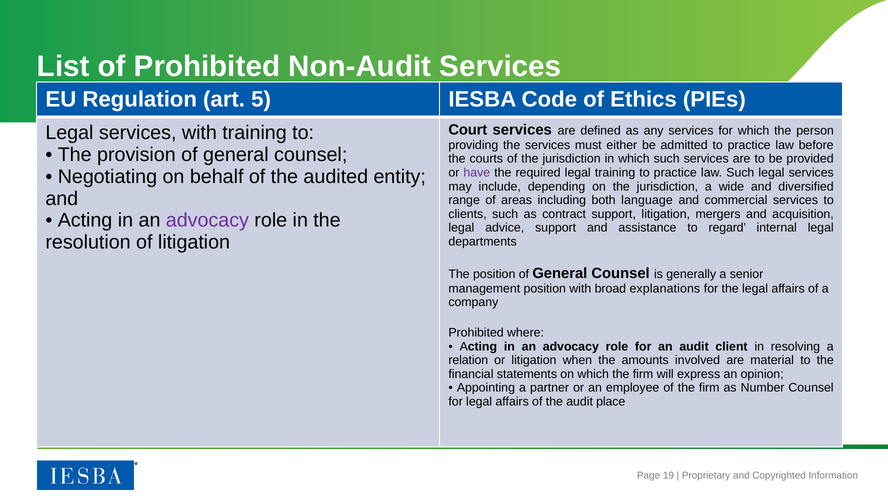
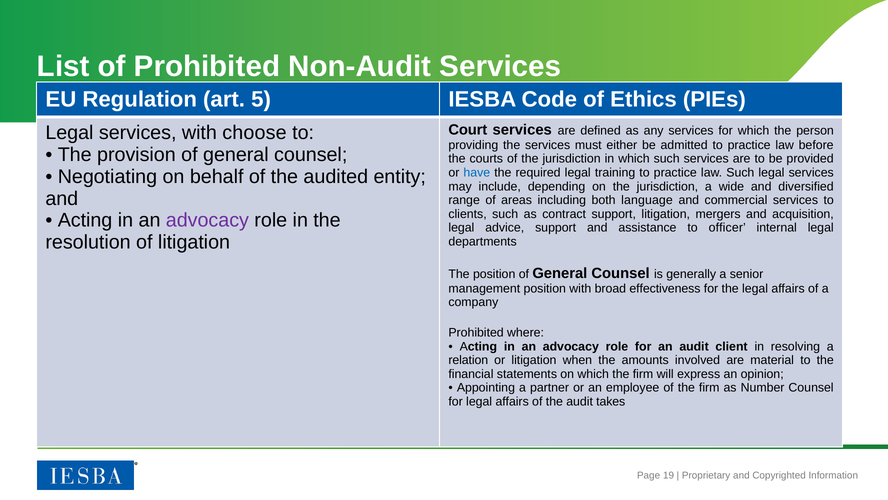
with training: training -> choose
have colour: purple -> blue
regard: regard -> officer
explanations: explanations -> effectiveness
place: place -> takes
